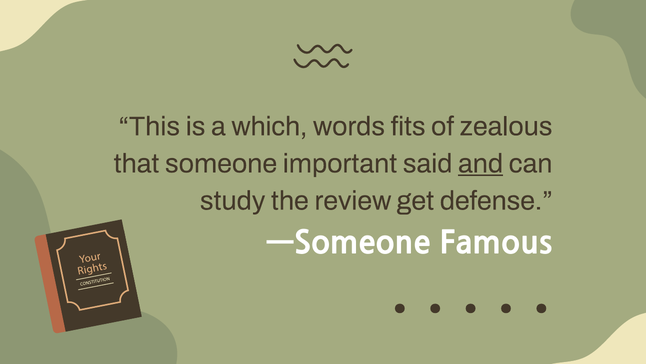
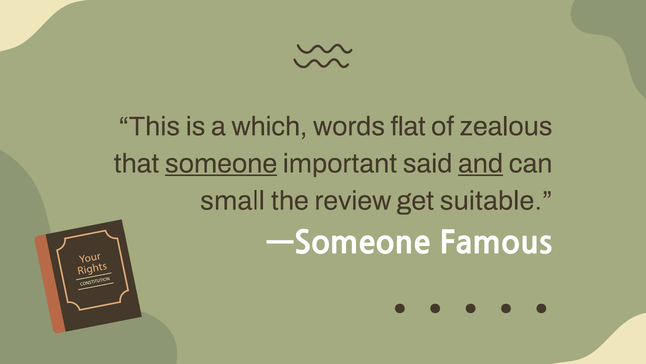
fits: fits -> flat
someone underline: none -> present
study: study -> small
defense: defense -> suitable
